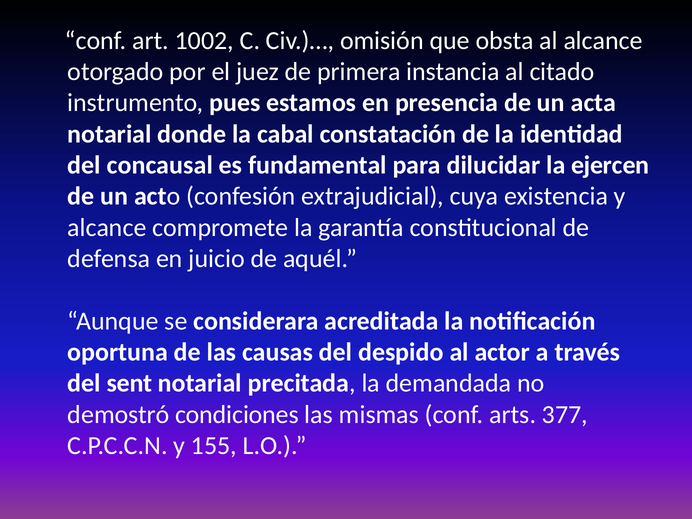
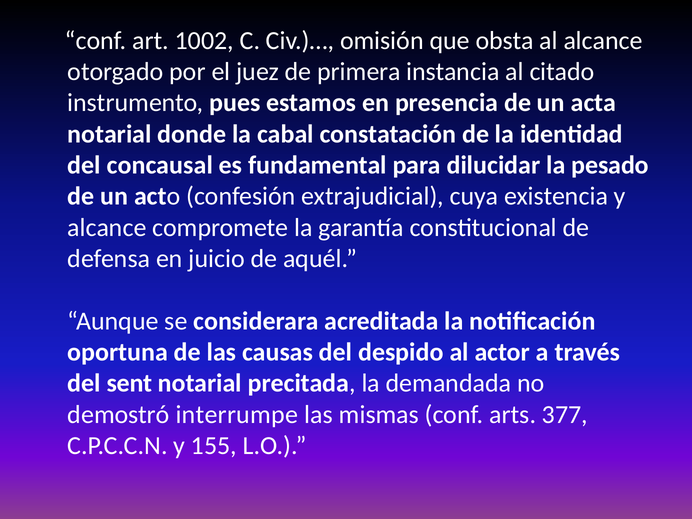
ejercen: ejercen -> pesado
condiciones: condiciones -> interrumpe
